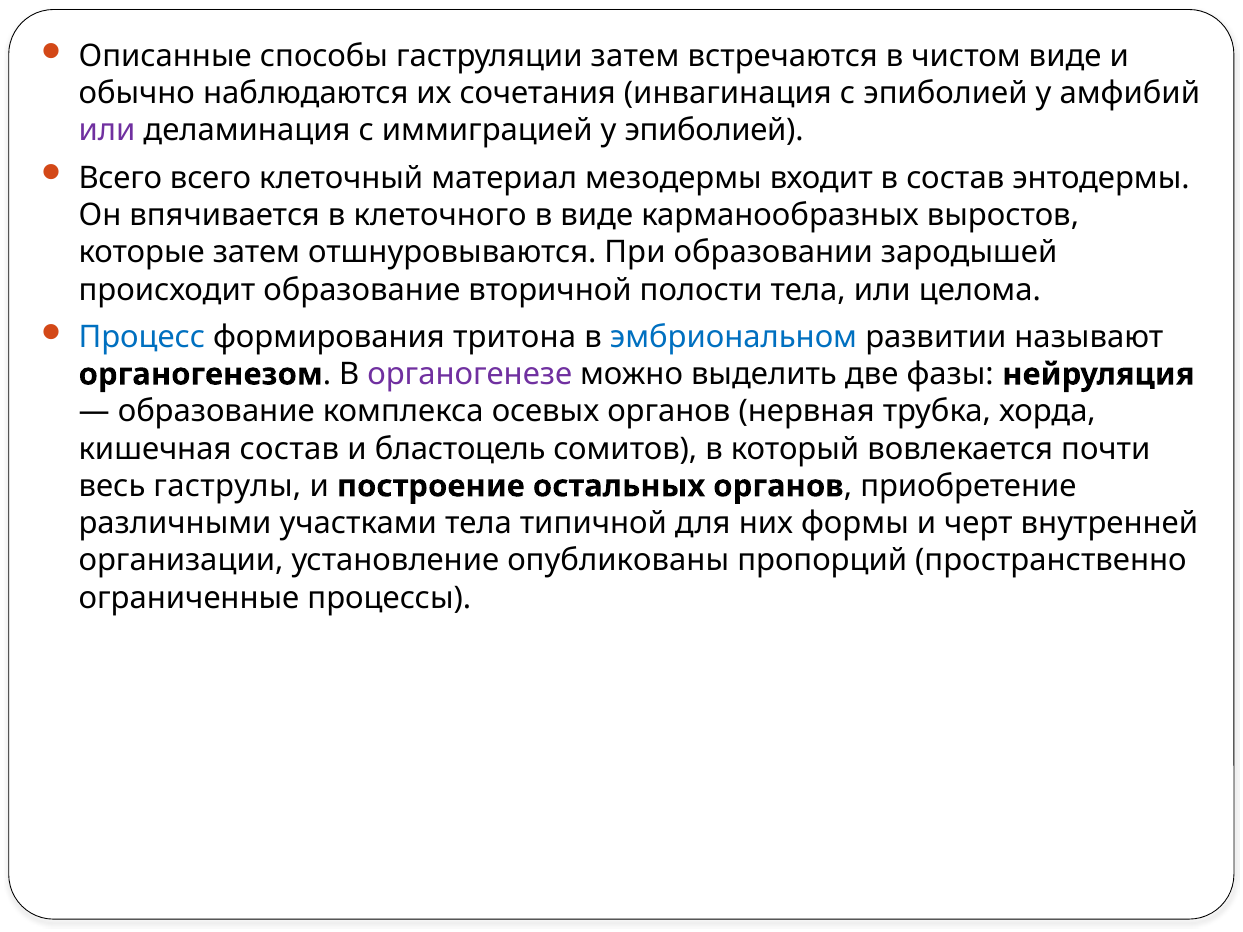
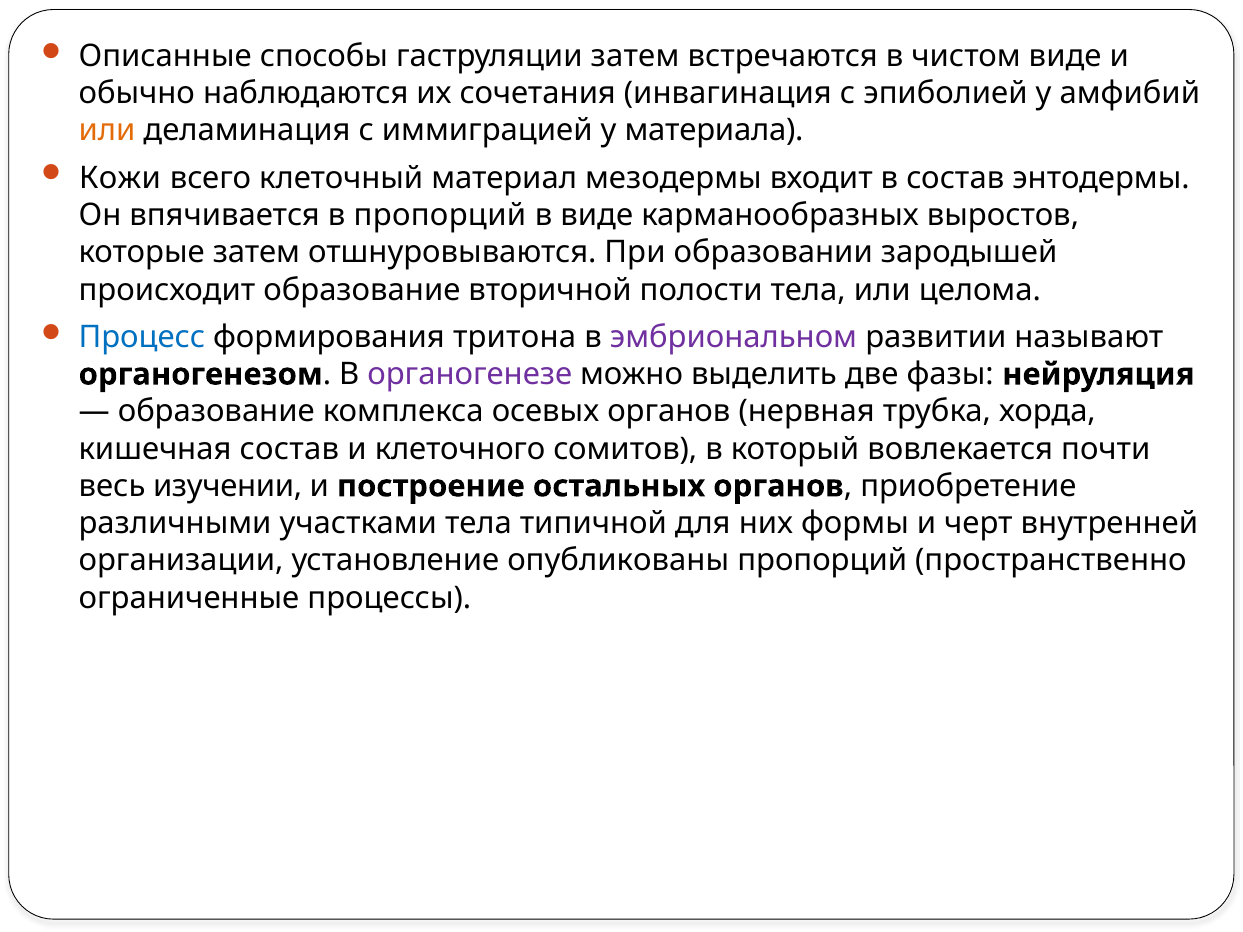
или at (107, 131) colour: purple -> orange
у эпиболией: эпиболией -> материала
Всего at (120, 178): Всего -> Кожи
в клеточного: клеточного -> пропорций
эмбриональном colour: blue -> purple
бластоцель: бластоцель -> клеточного
гаструлы: гаструлы -> изучении
